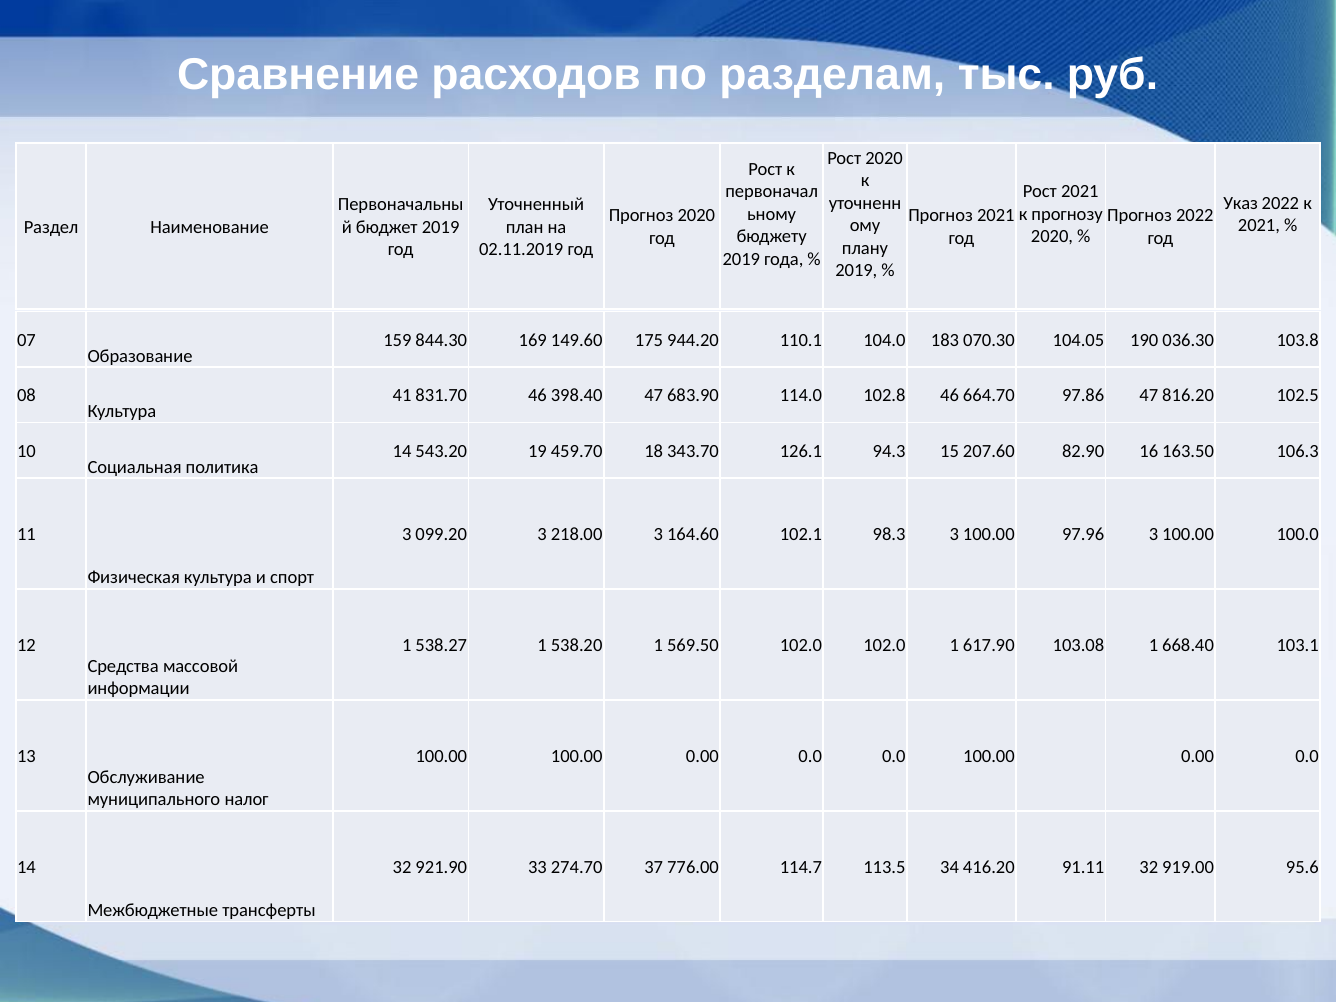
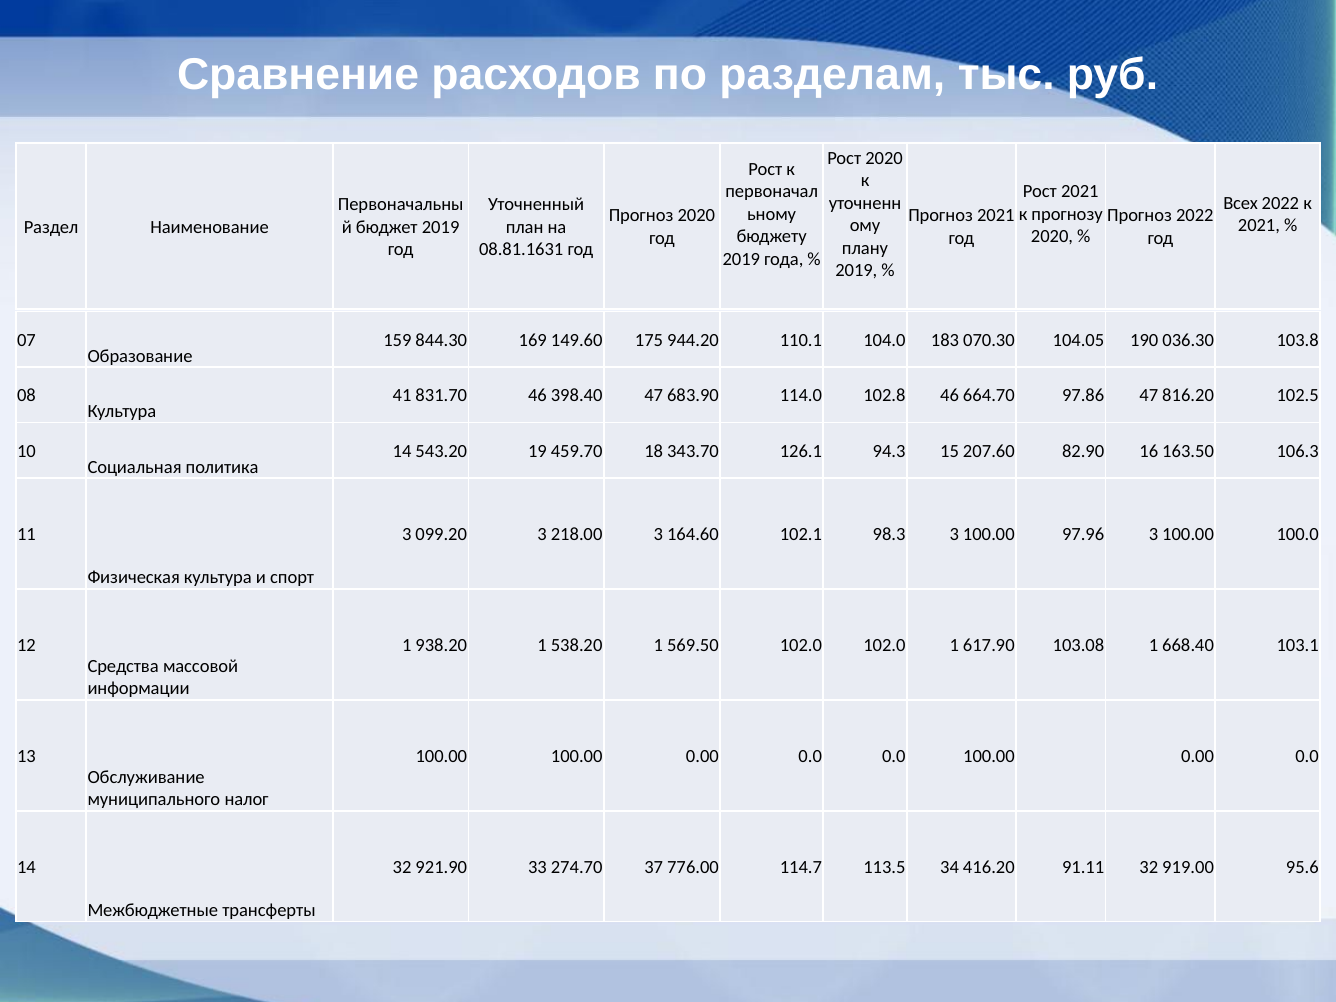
Указ: Указ -> Всех
02.11.2019: 02.11.2019 -> 08.81.1631
538.27: 538.27 -> 938.20
